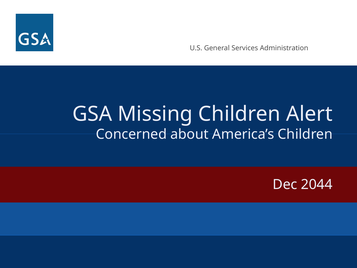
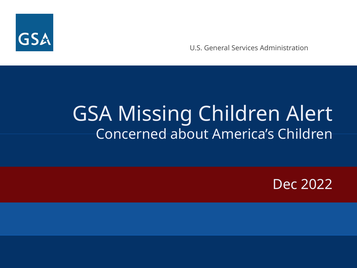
2044: 2044 -> 2022
